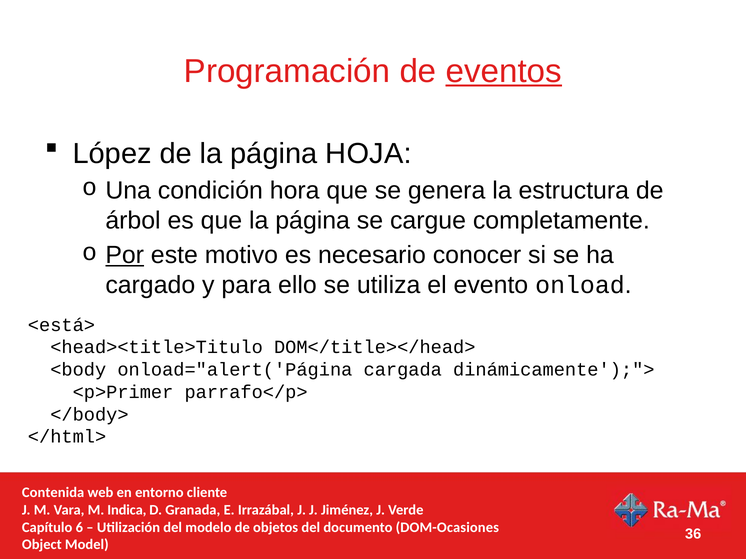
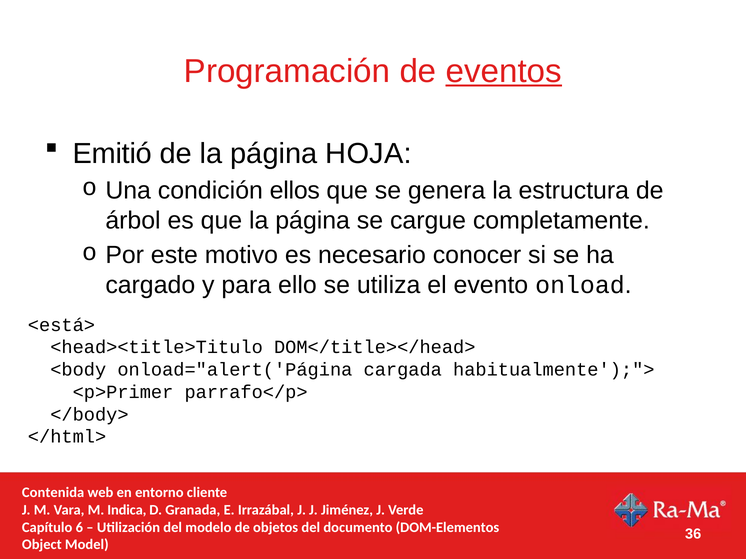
López: López -> Emitió
hora: hora -> ellos
Por underline: present -> none
dinámicamente');">: dinámicamente');"> -> habitualmente');">
DOM-Ocasiones: DOM-Ocasiones -> DOM-Elementos
